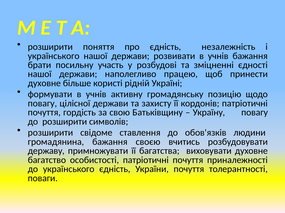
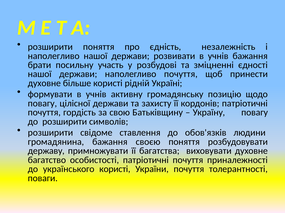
українського at (54, 56): українського -> наполегливо
наполегливо працею: працею -> почуття
своєю вчитись: вчитись -> поняття
українського єдність: єдність -> користі
